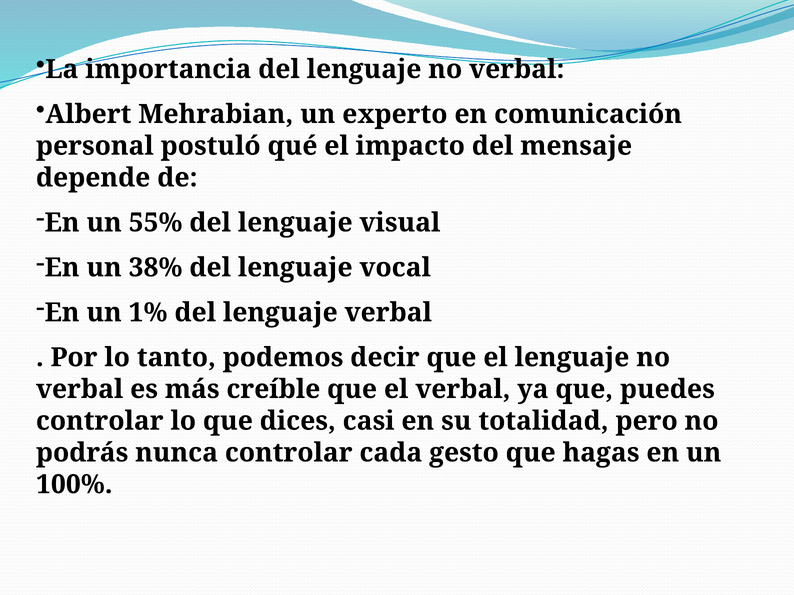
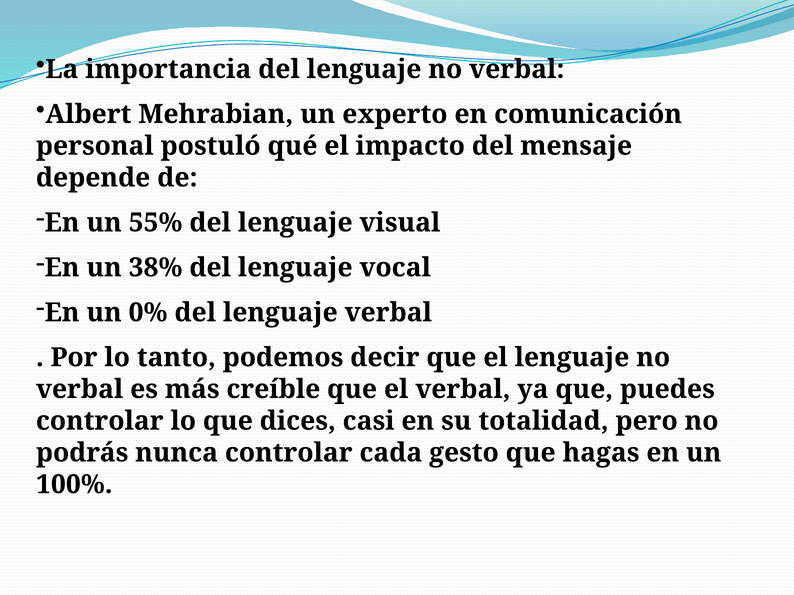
1%: 1% -> 0%
